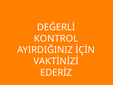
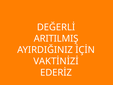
KONTROL: KONTROL -> ARITILMIŞ
